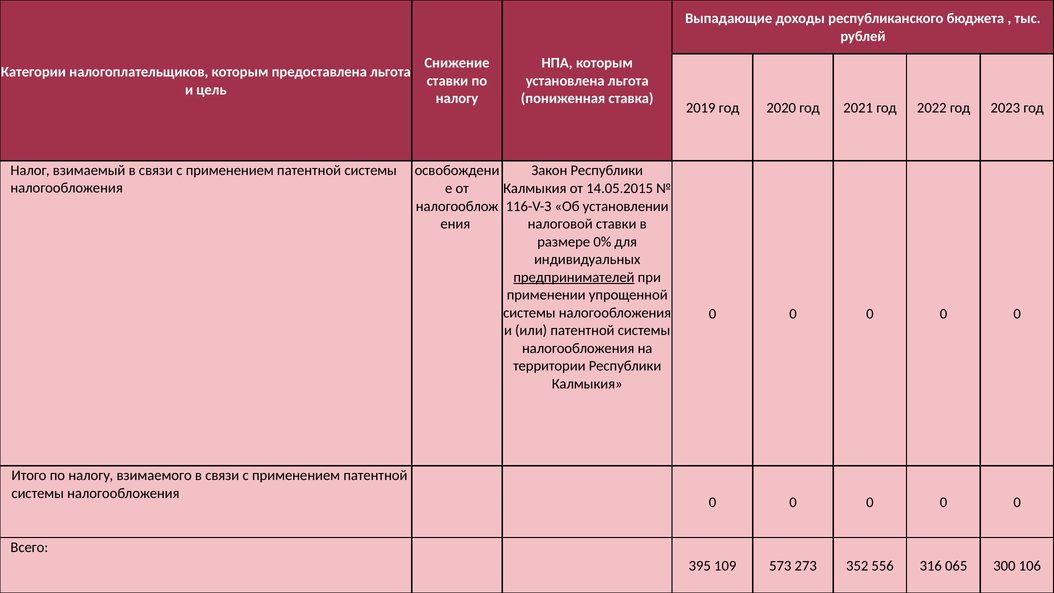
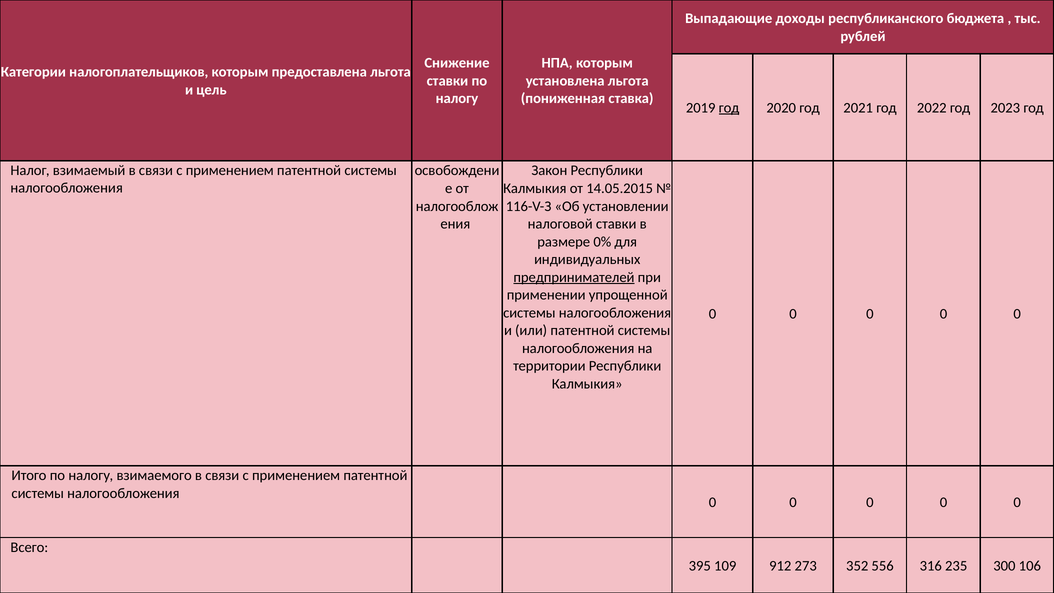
год at (729, 108) underline: none -> present
573: 573 -> 912
065: 065 -> 235
